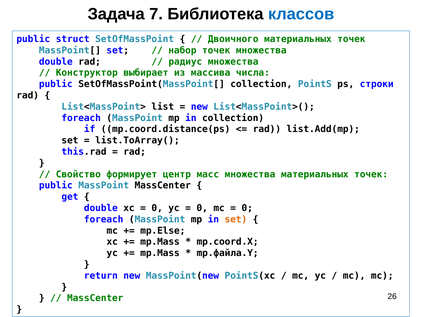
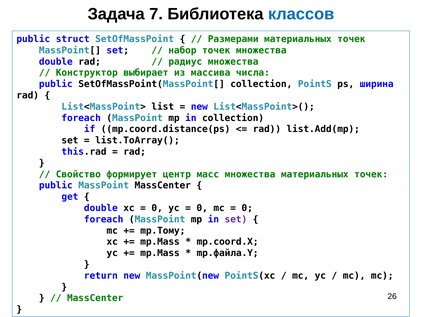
Двоичного: Двоичного -> Размерами
строки: строки -> ширина
set at (236, 219) colour: orange -> purple
mp.Else: mp.Else -> mp.Тому
